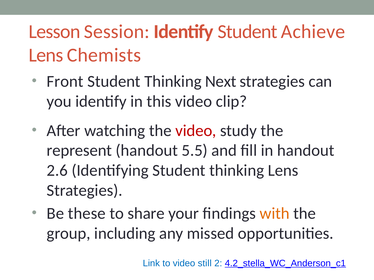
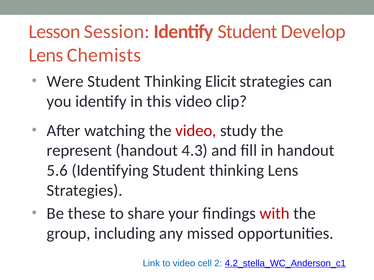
Achieve: Achieve -> Develop
Front: Front -> Were
Next: Next -> Elicit
5.5: 5.5 -> 4.3
2.6: 2.6 -> 5.6
with colour: orange -> red
still: still -> cell
